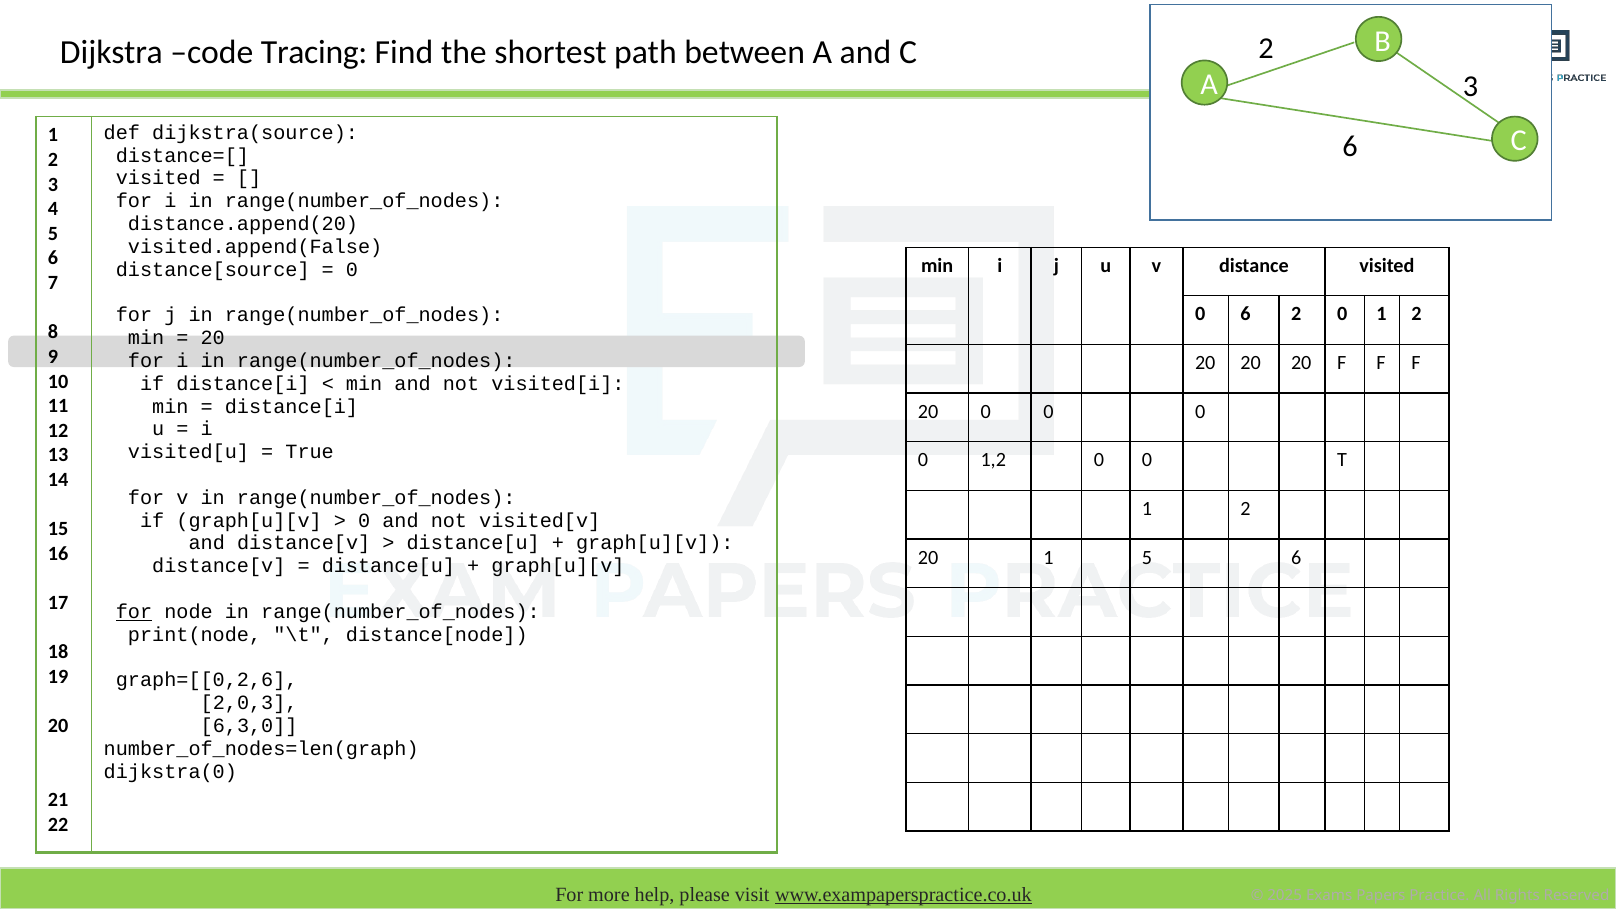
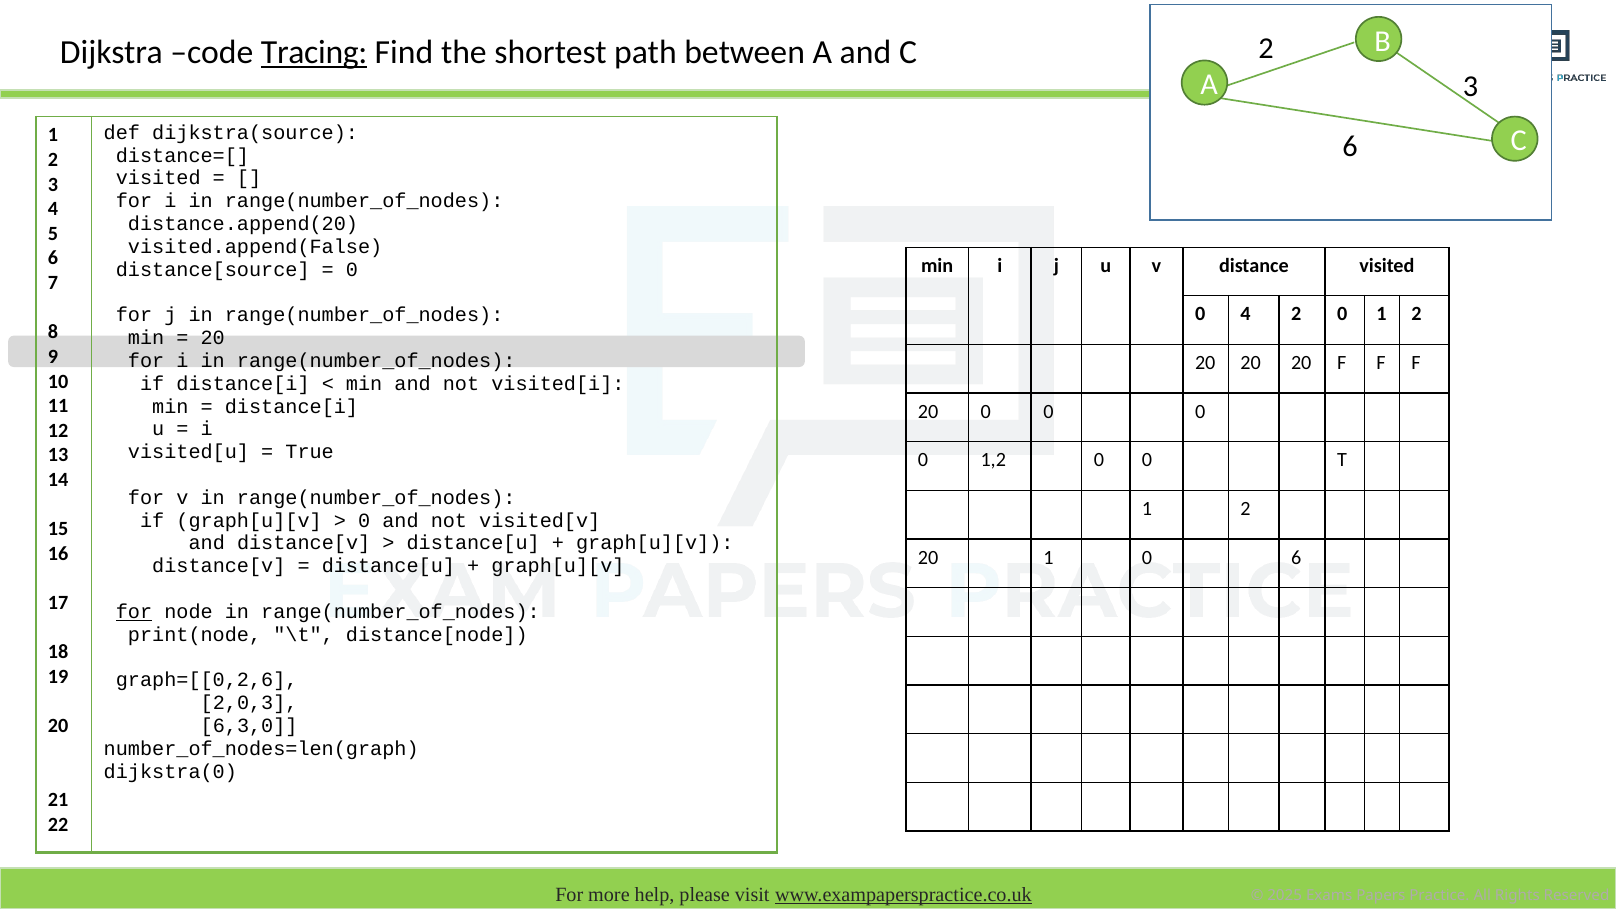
Tracing underline: none -> present
0 6: 6 -> 4
1 5: 5 -> 0
